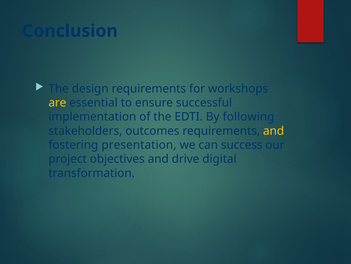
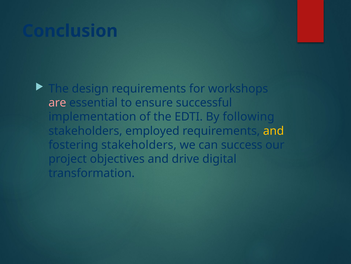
are colour: yellow -> pink
outcomes: outcomes -> employed
fostering presentation: presentation -> stakeholders
